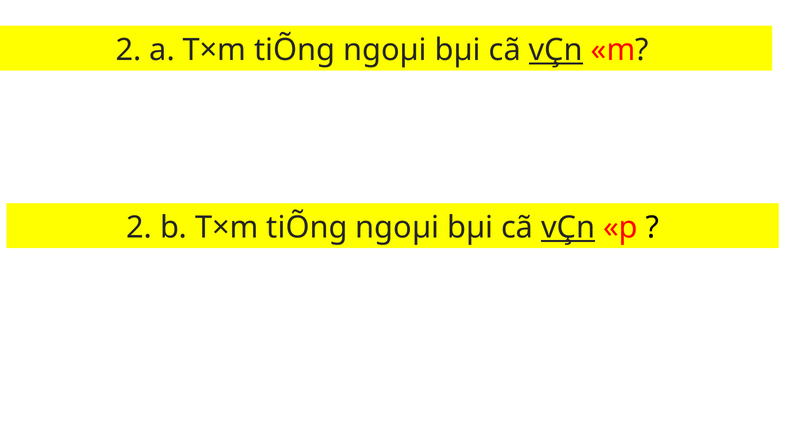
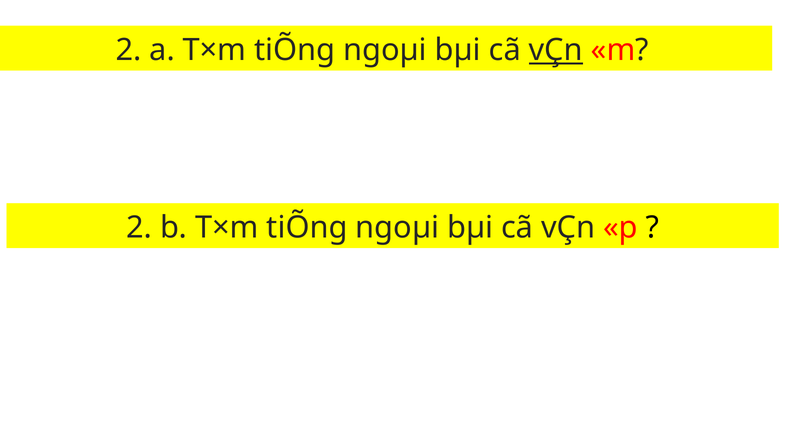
vÇn at (568, 228) underline: present -> none
